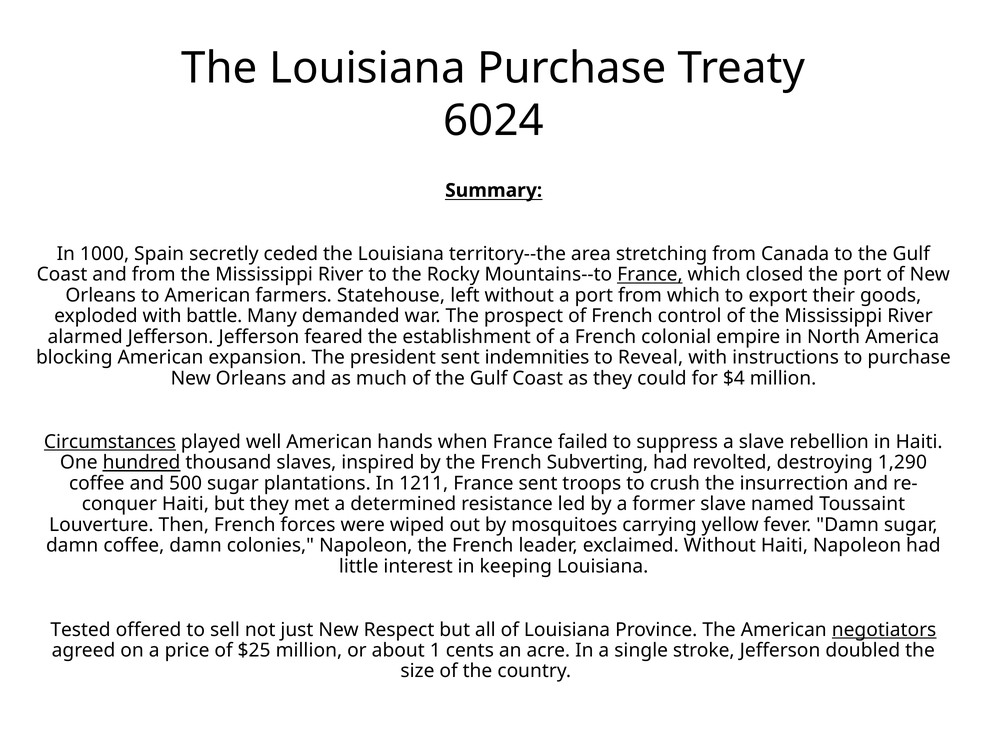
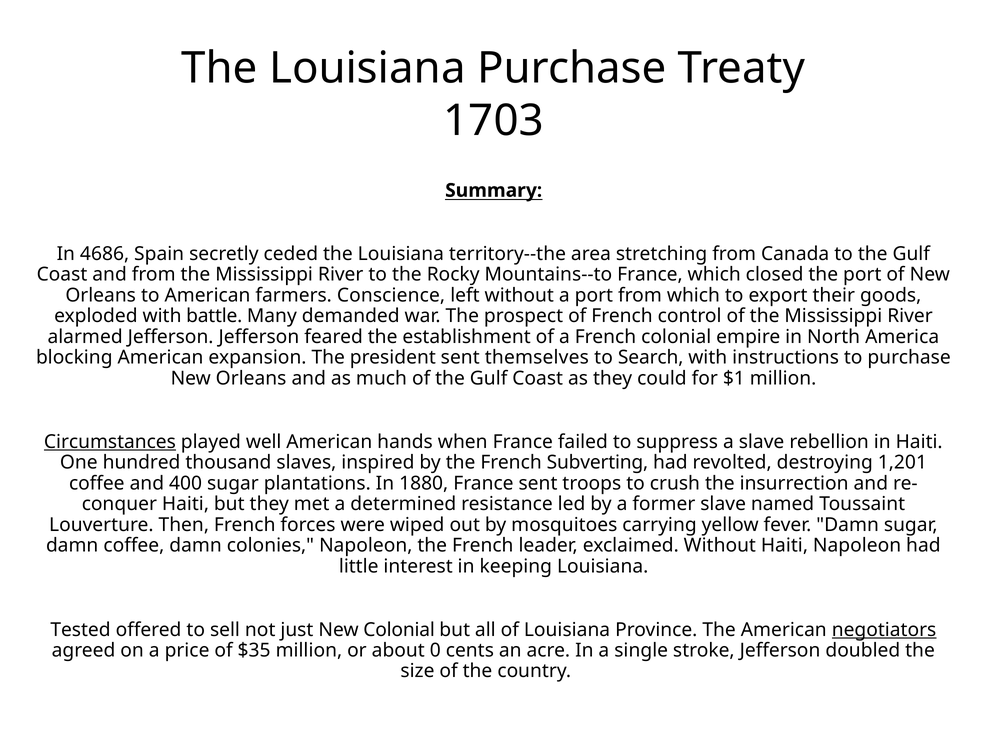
6024: 6024 -> 1703
1000: 1000 -> 4686
France at (650, 275) underline: present -> none
Statehouse: Statehouse -> Conscience
indemnities: indemnities -> themselves
Reveal: Reveal -> Search
$4: $4 -> $1
hundred underline: present -> none
1,290: 1,290 -> 1,201
500: 500 -> 400
1211: 1211 -> 1880
New Respect: Respect -> Colonial
$25: $25 -> $35
1: 1 -> 0
